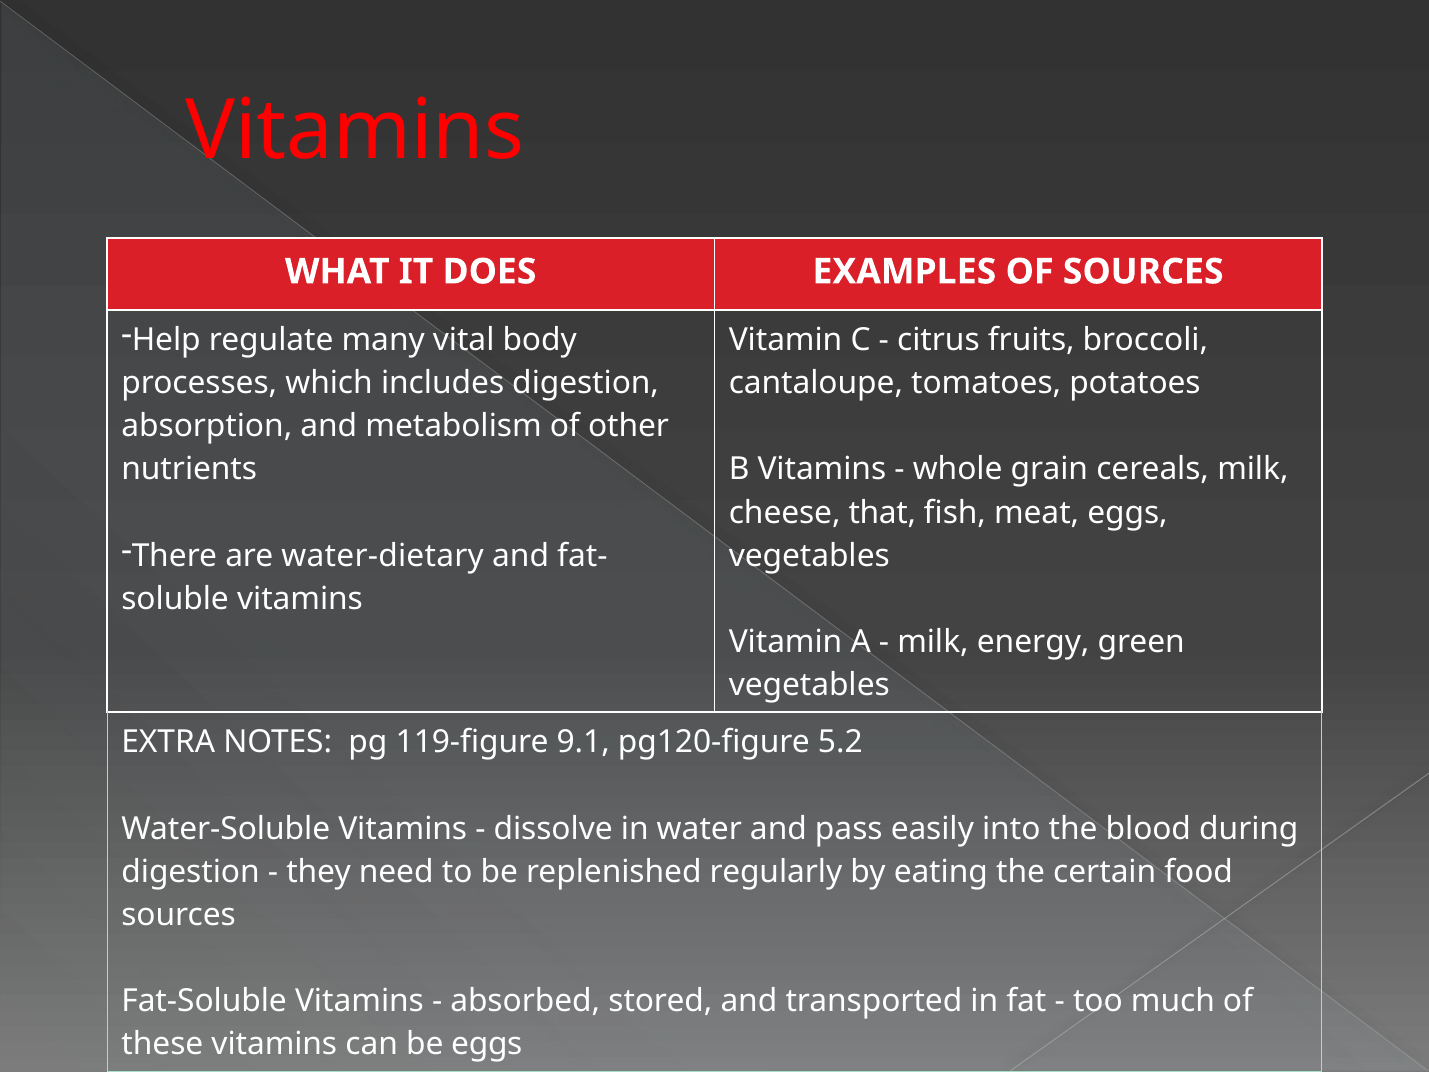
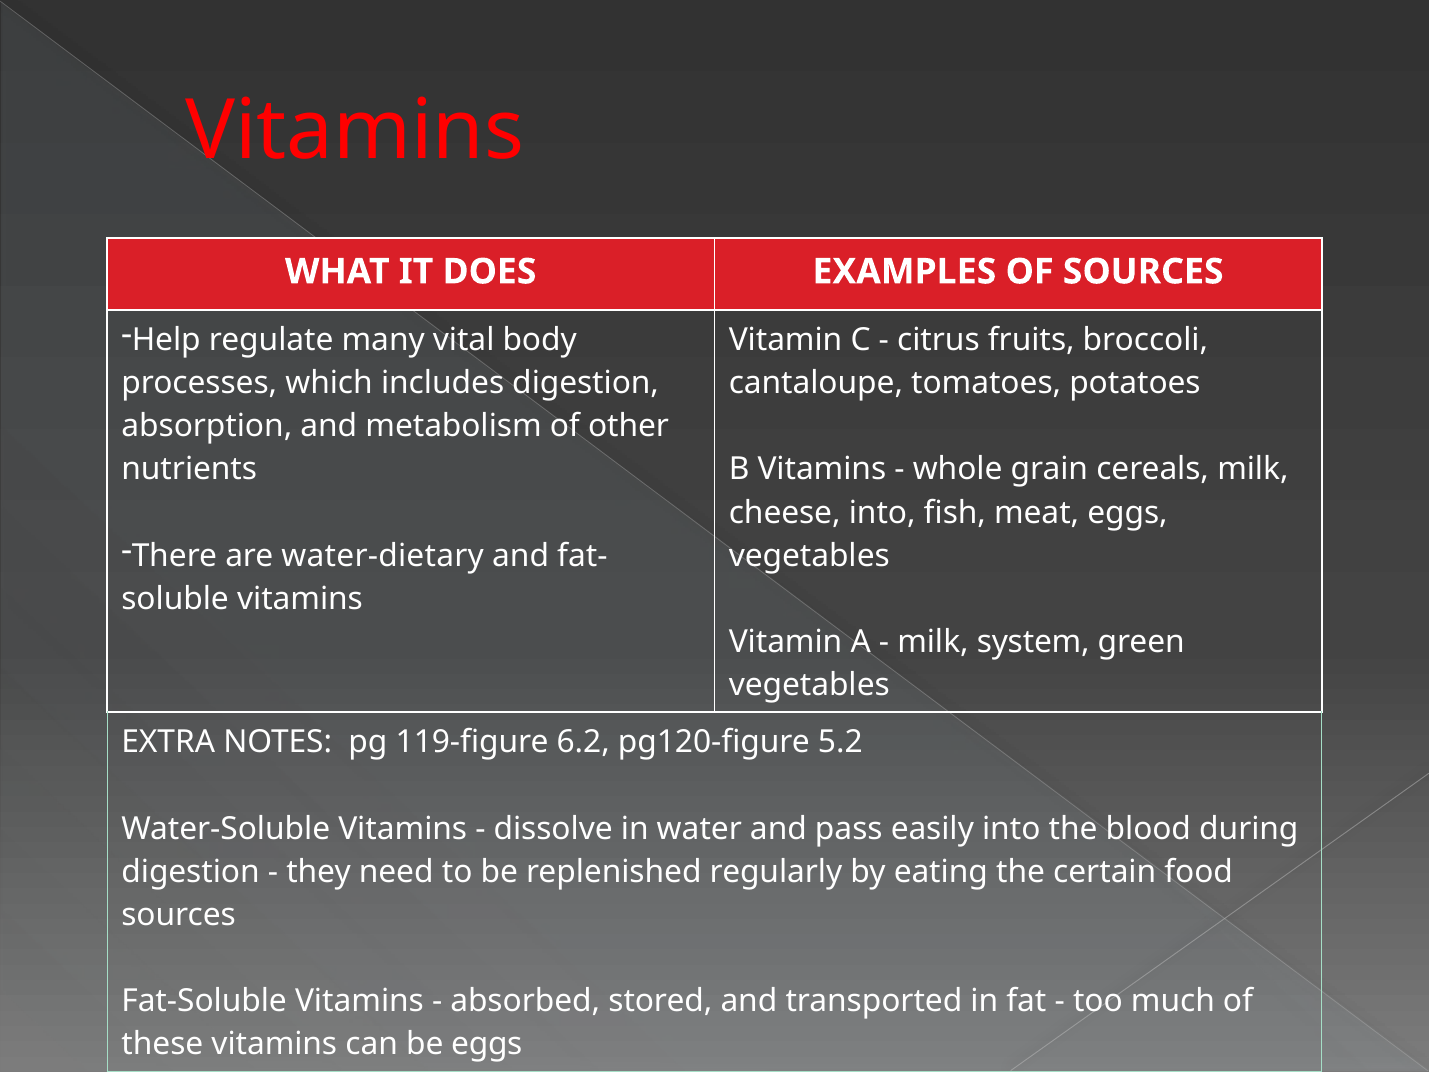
cheese that: that -> into
energy: energy -> system
9.1: 9.1 -> 6.2
